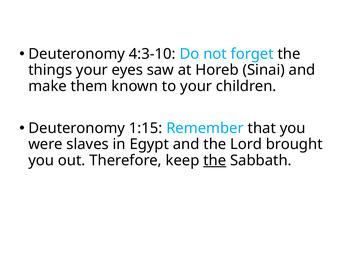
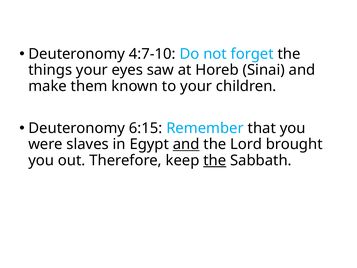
4:3-10: 4:3-10 -> 4:7-10
1:15: 1:15 -> 6:15
and at (186, 144) underline: none -> present
